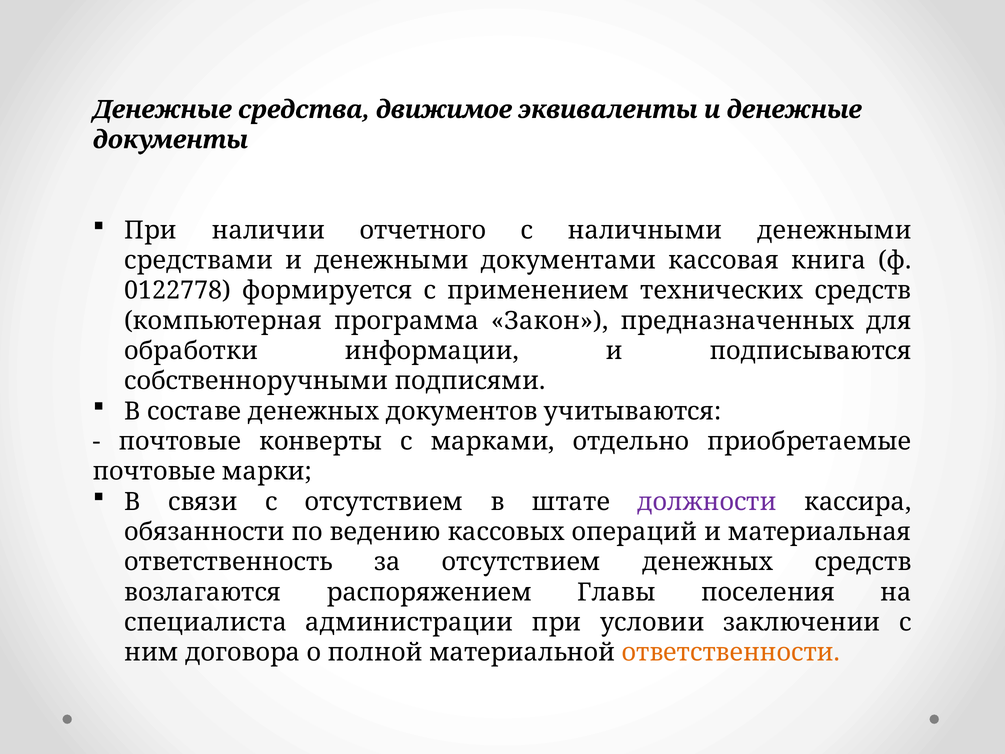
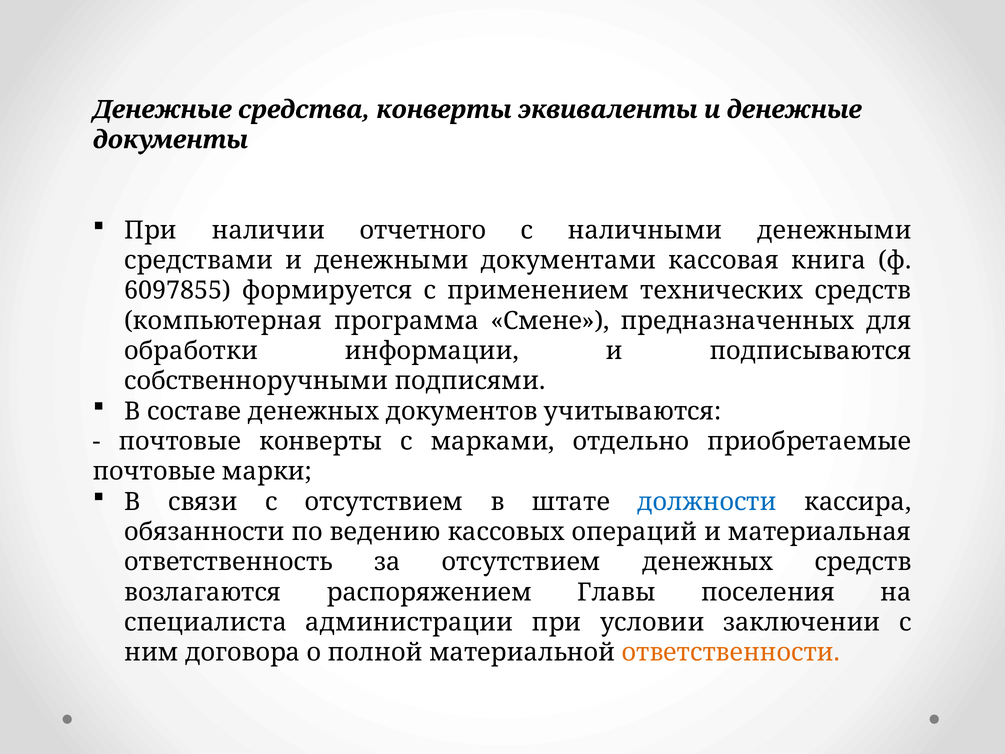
средства движимое: движимое -> конверты
0122778: 0122778 -> 6097855
Закон: Закон -> Смене
должности colour: purple -> blue
